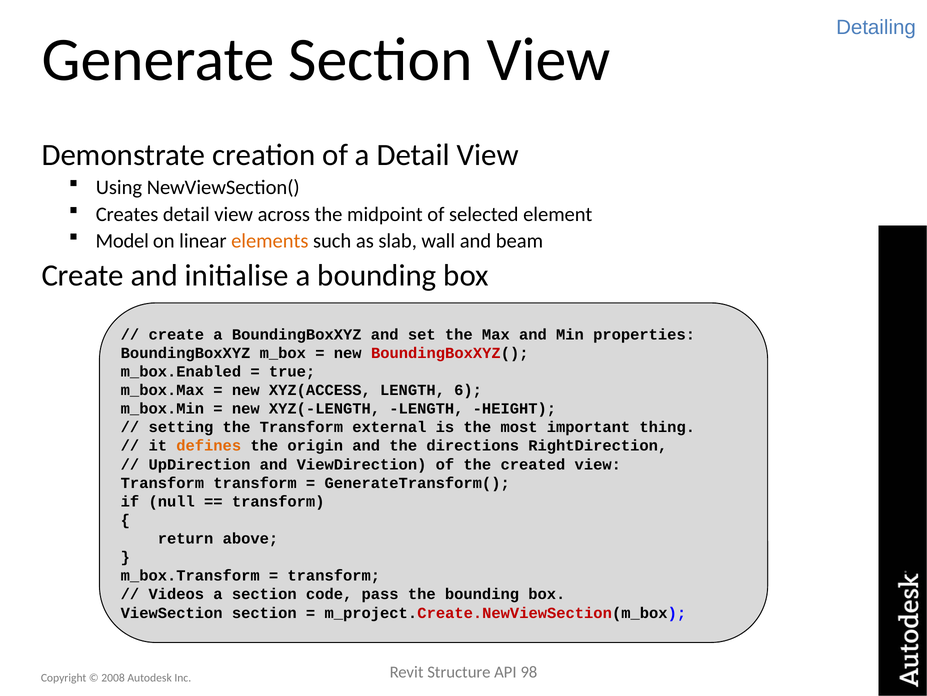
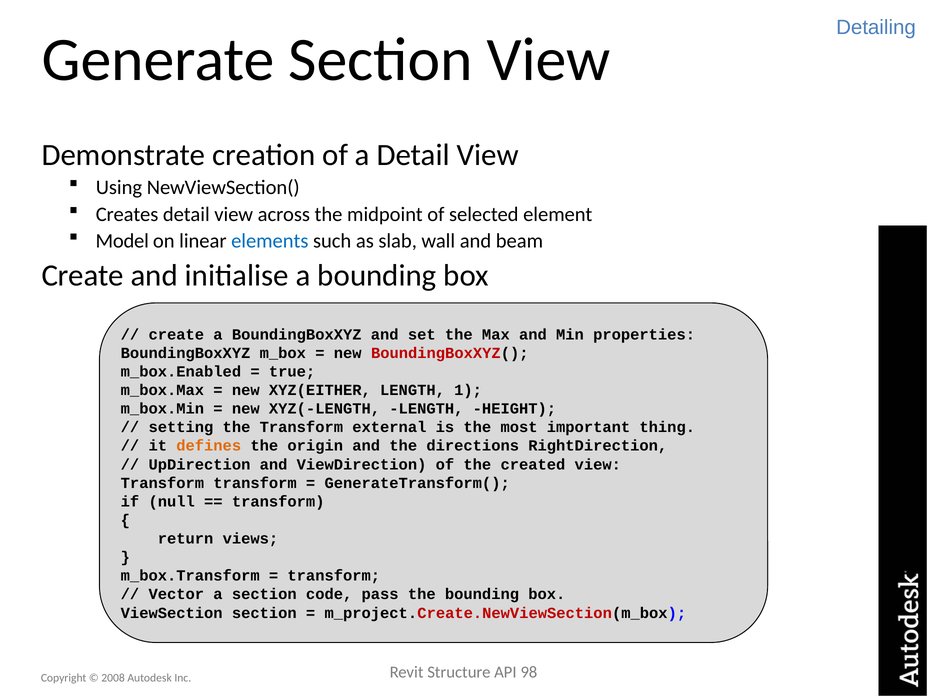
elements colour: orange -> blue
XYZ(ACCESS: XYZ(ACCESS -> XYZ(EITHER
6: 6 -> 1
above: above -> views
Videos: Videos -> Vector
